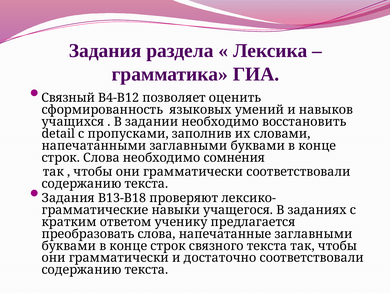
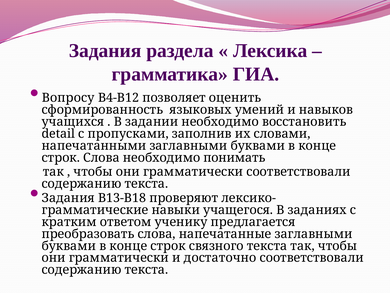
Связный: Связный -> Вопросу
сомнения: сомнения -> понимать
